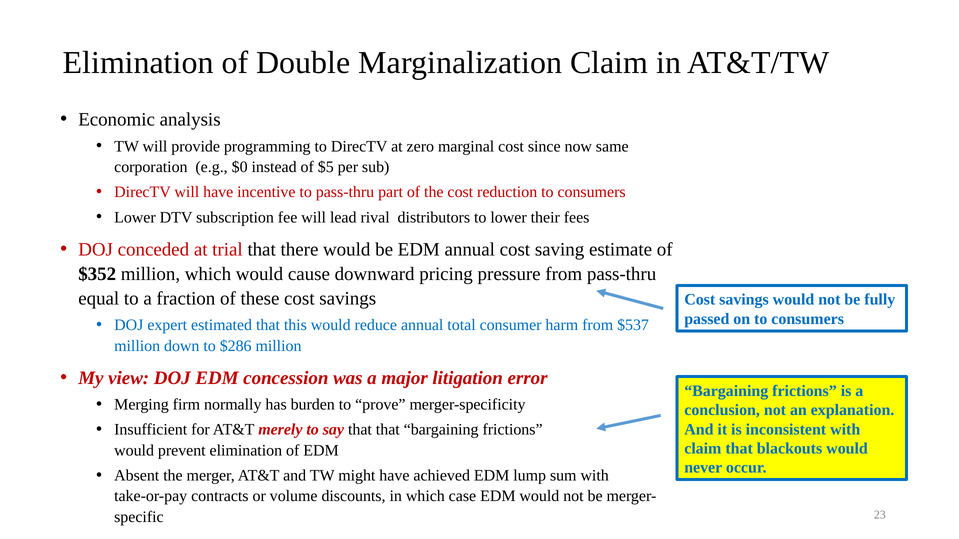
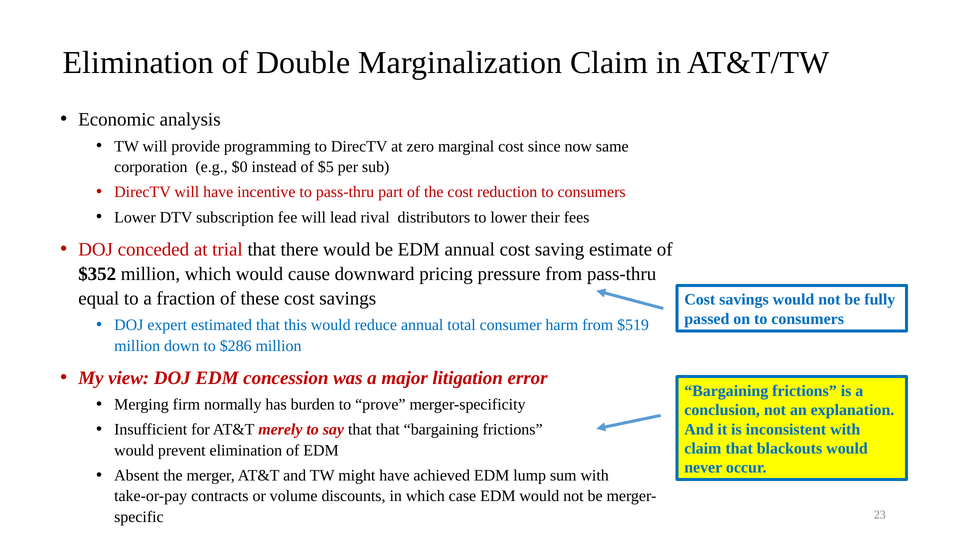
$537: $537 -> $519
